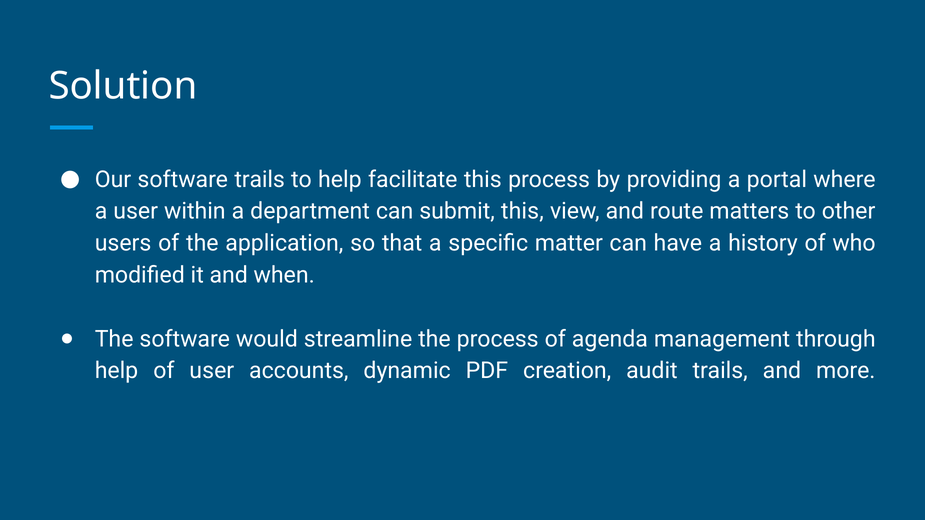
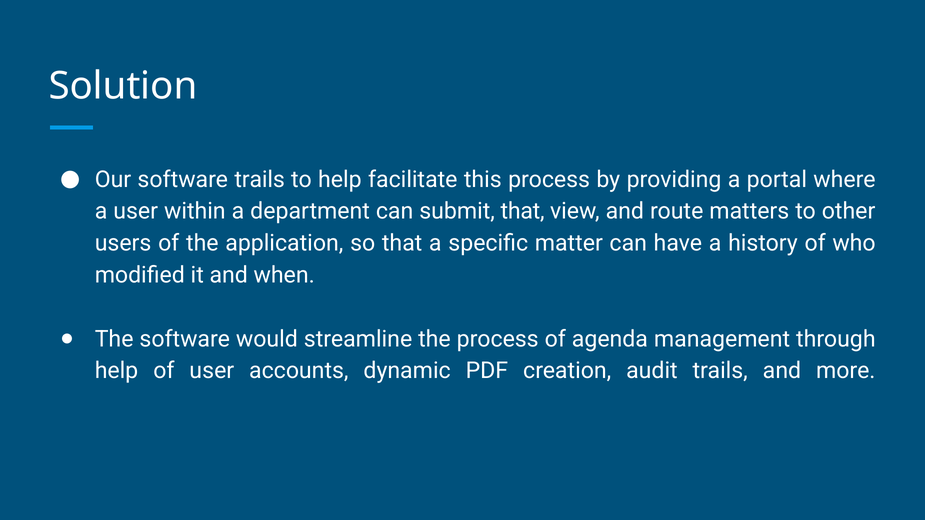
submit this: this -> that
